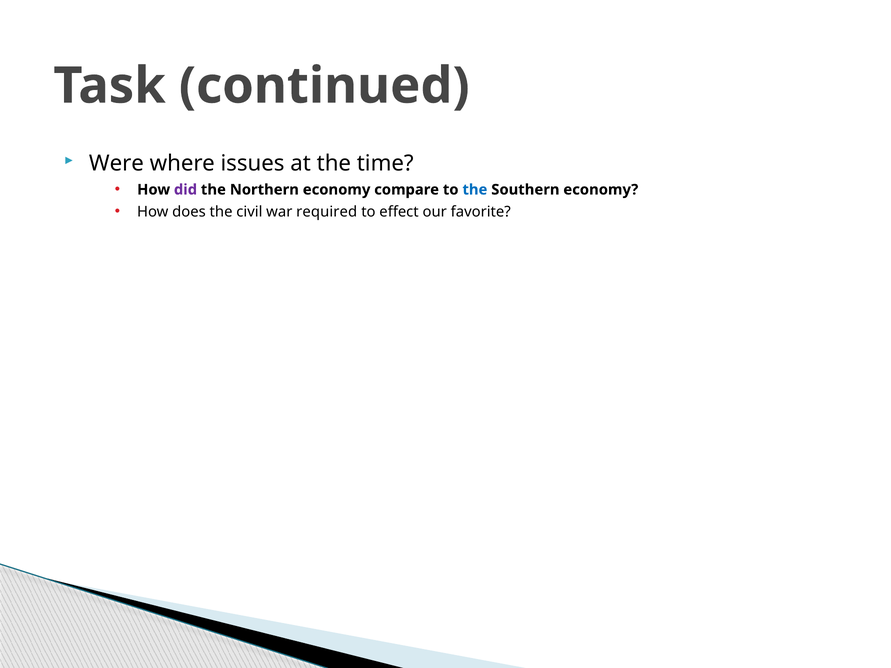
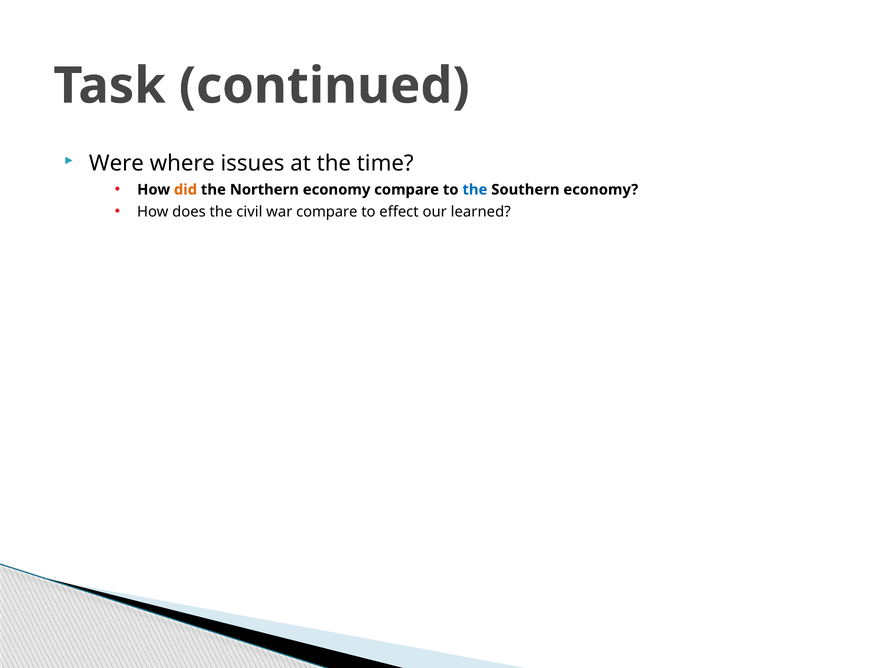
did colour: purple -> orange
war required: required -> compare
favorite: favorite -> learned
